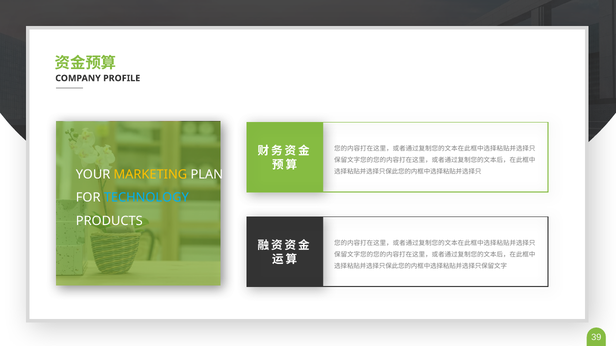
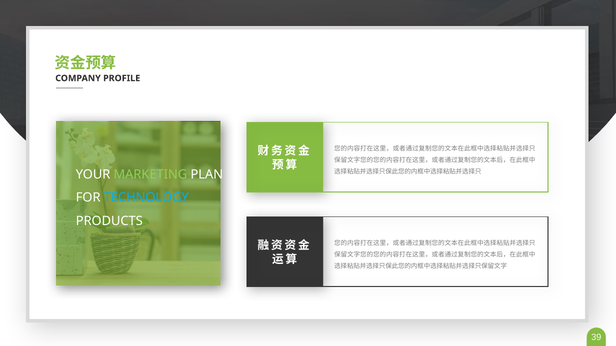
MARKETING colour: yellow -> light green
